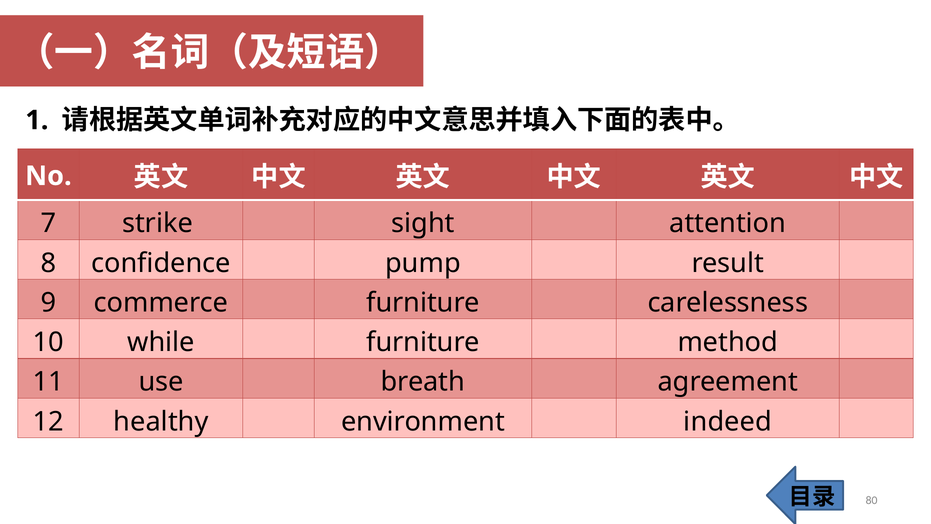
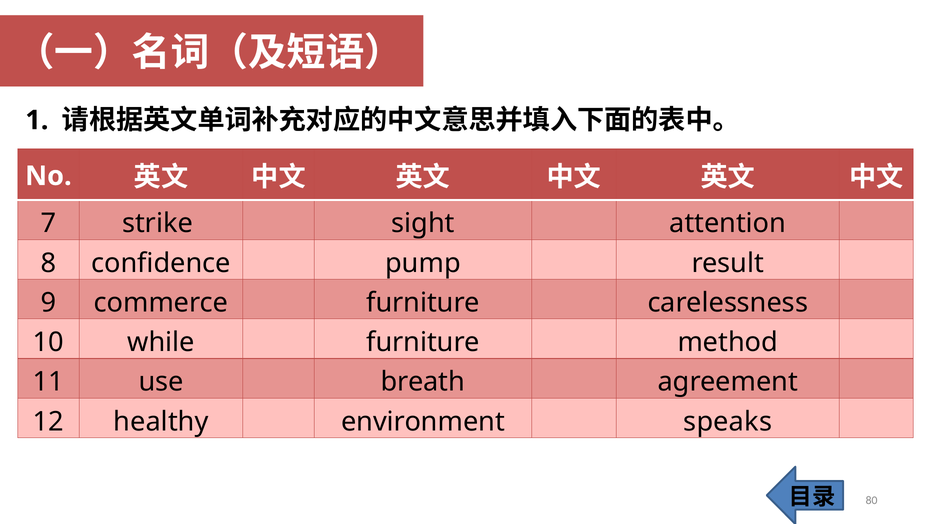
indeed: indeed -> speaks
